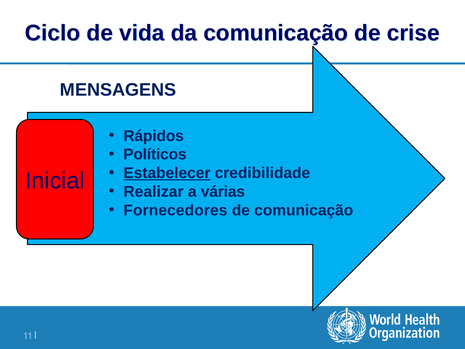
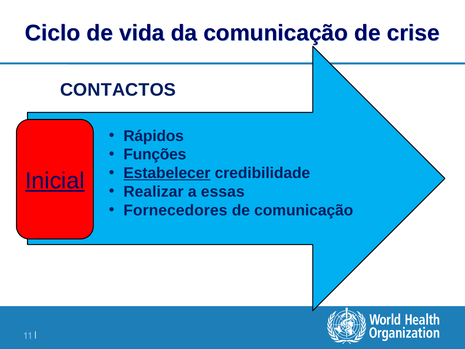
MENSAGENS: MENSAGENS -> CONTACTOS
Políticos: Políticos -> Funções
Inicial underline: none -> present
várias: várias -> essas
